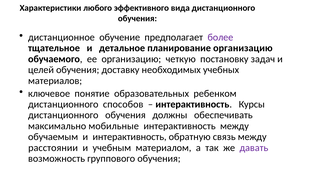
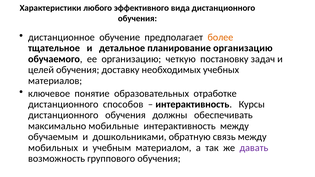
более colour: purple -> orange
ребенком: ребенком -> отработке
и интерактивность: интерактивность -> дошкольниками
расстоянии: расстоянии -> мобильных
